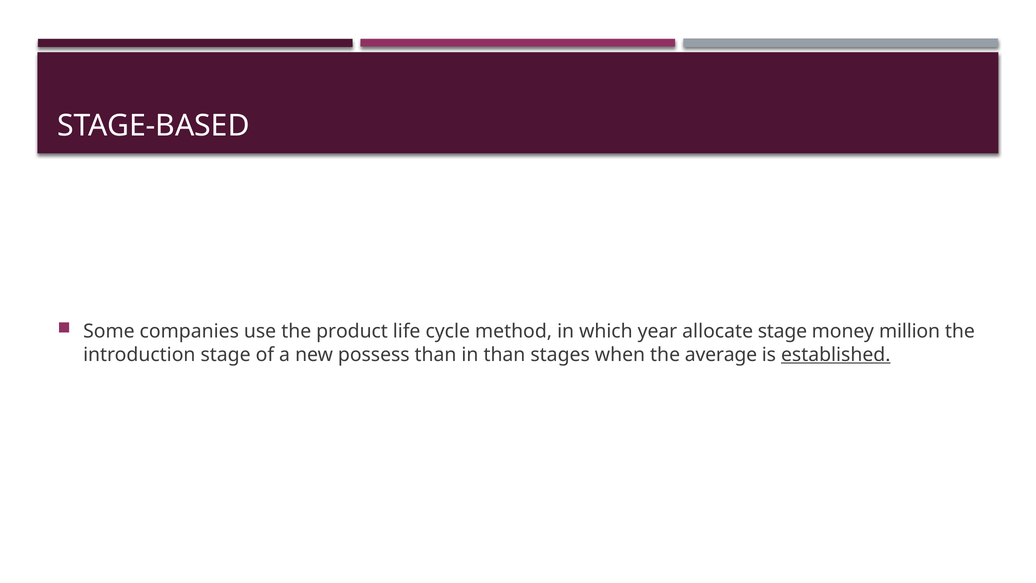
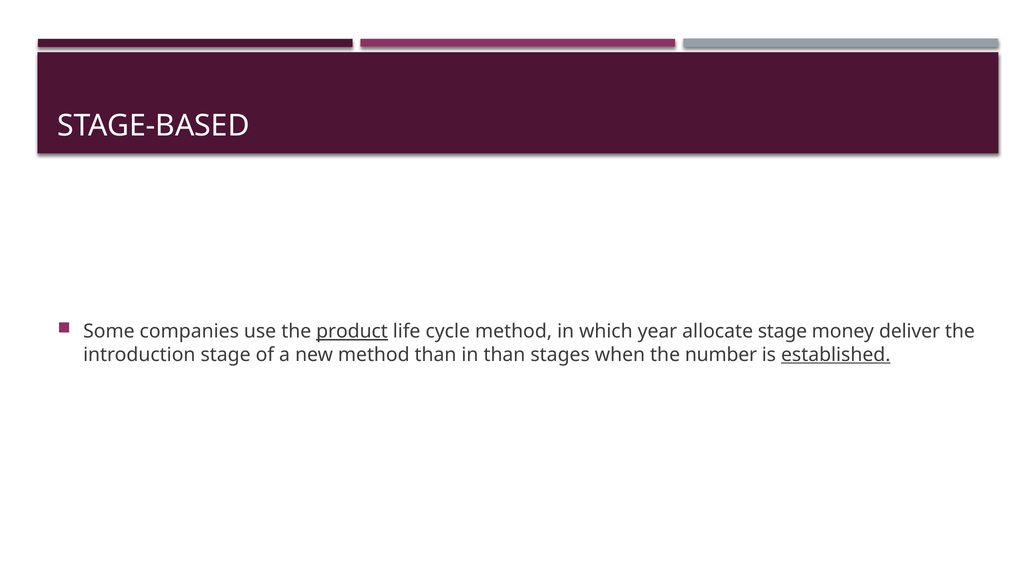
product underline: none -> present
million: million -> deliver
new possess: possess -> method
average: average -> number
